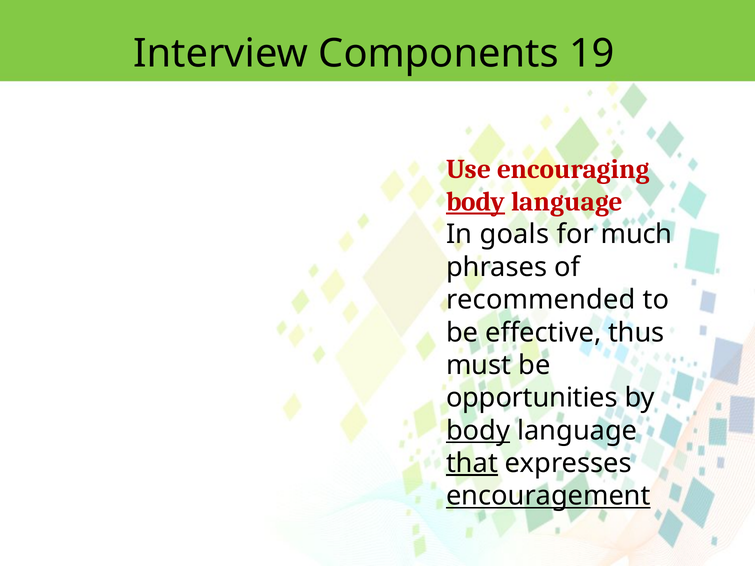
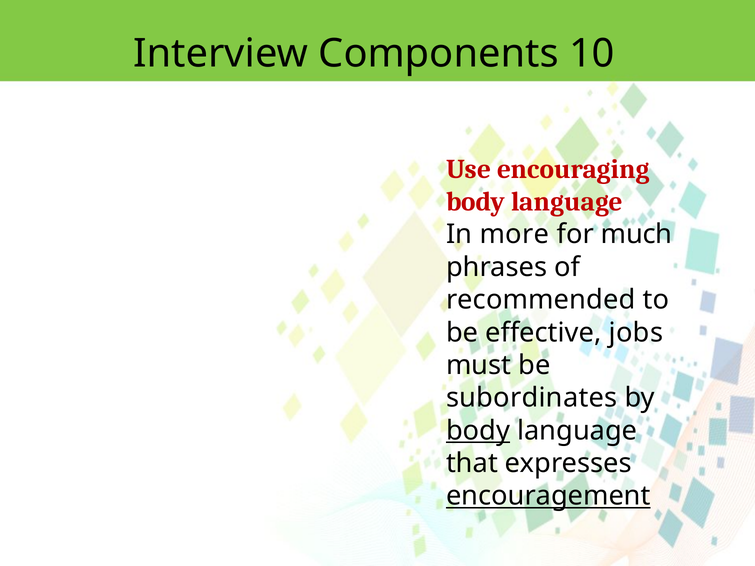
19: 19 -> 10
body at (476, 202) underline: present -> none
goals: goals -> more
thus: thus -> jobs
opportunities: opportunities -> subordinates
that underline: present -> none
